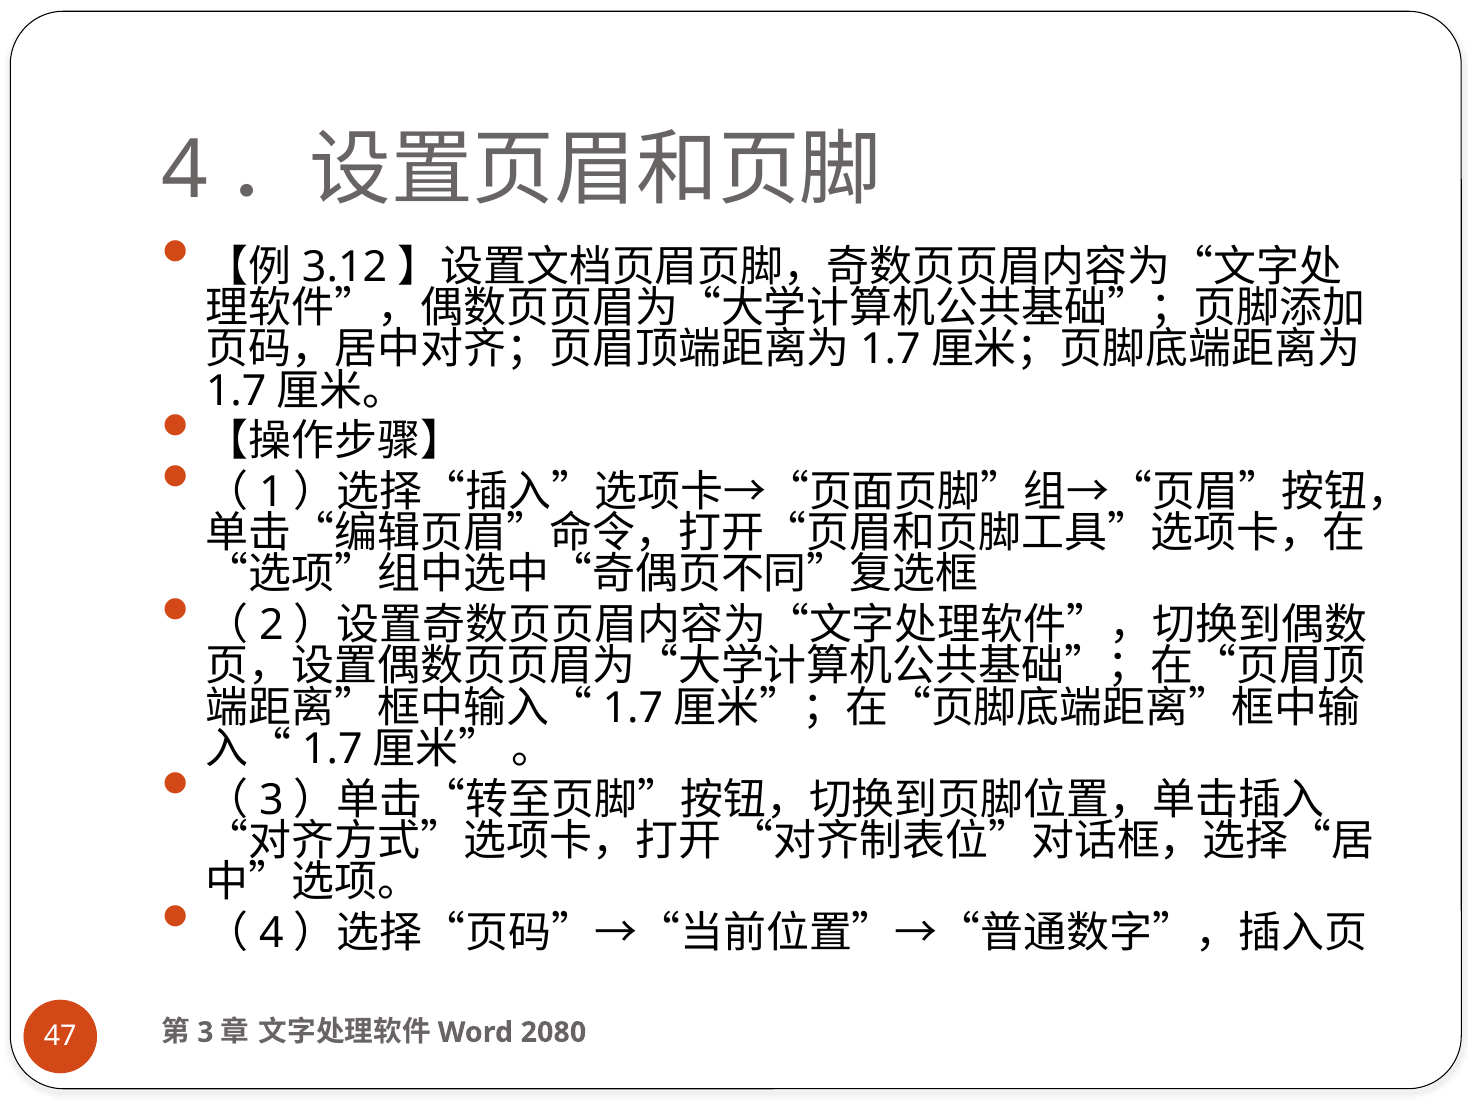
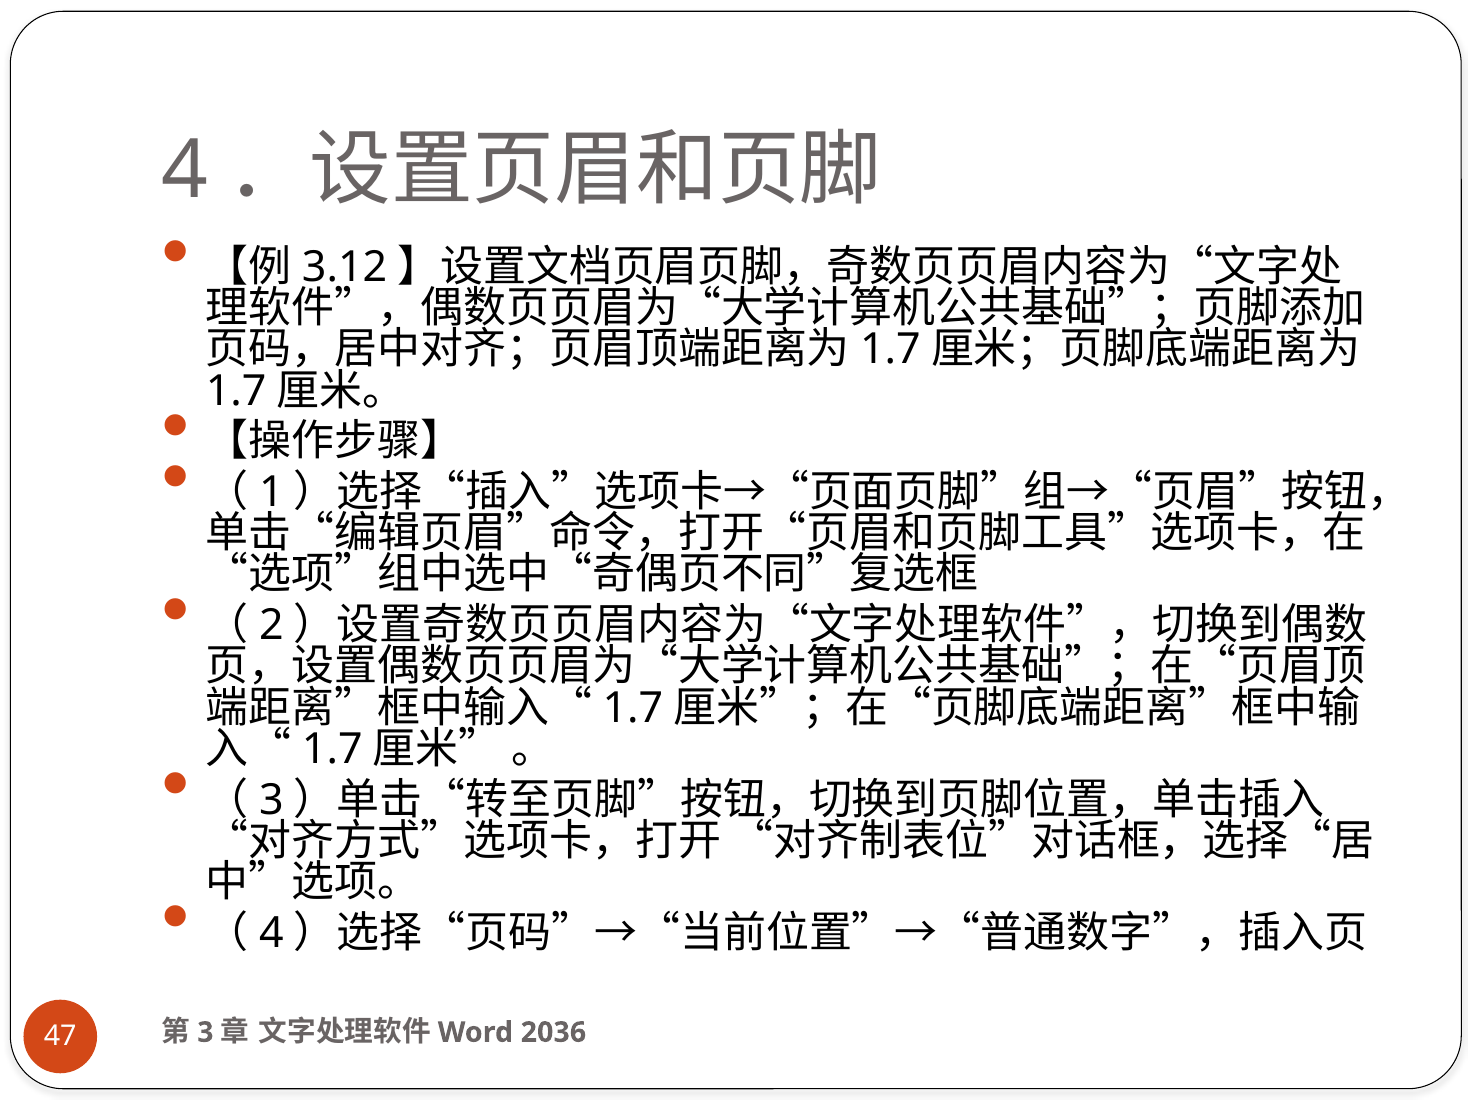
2080: 2080 -> 2036
